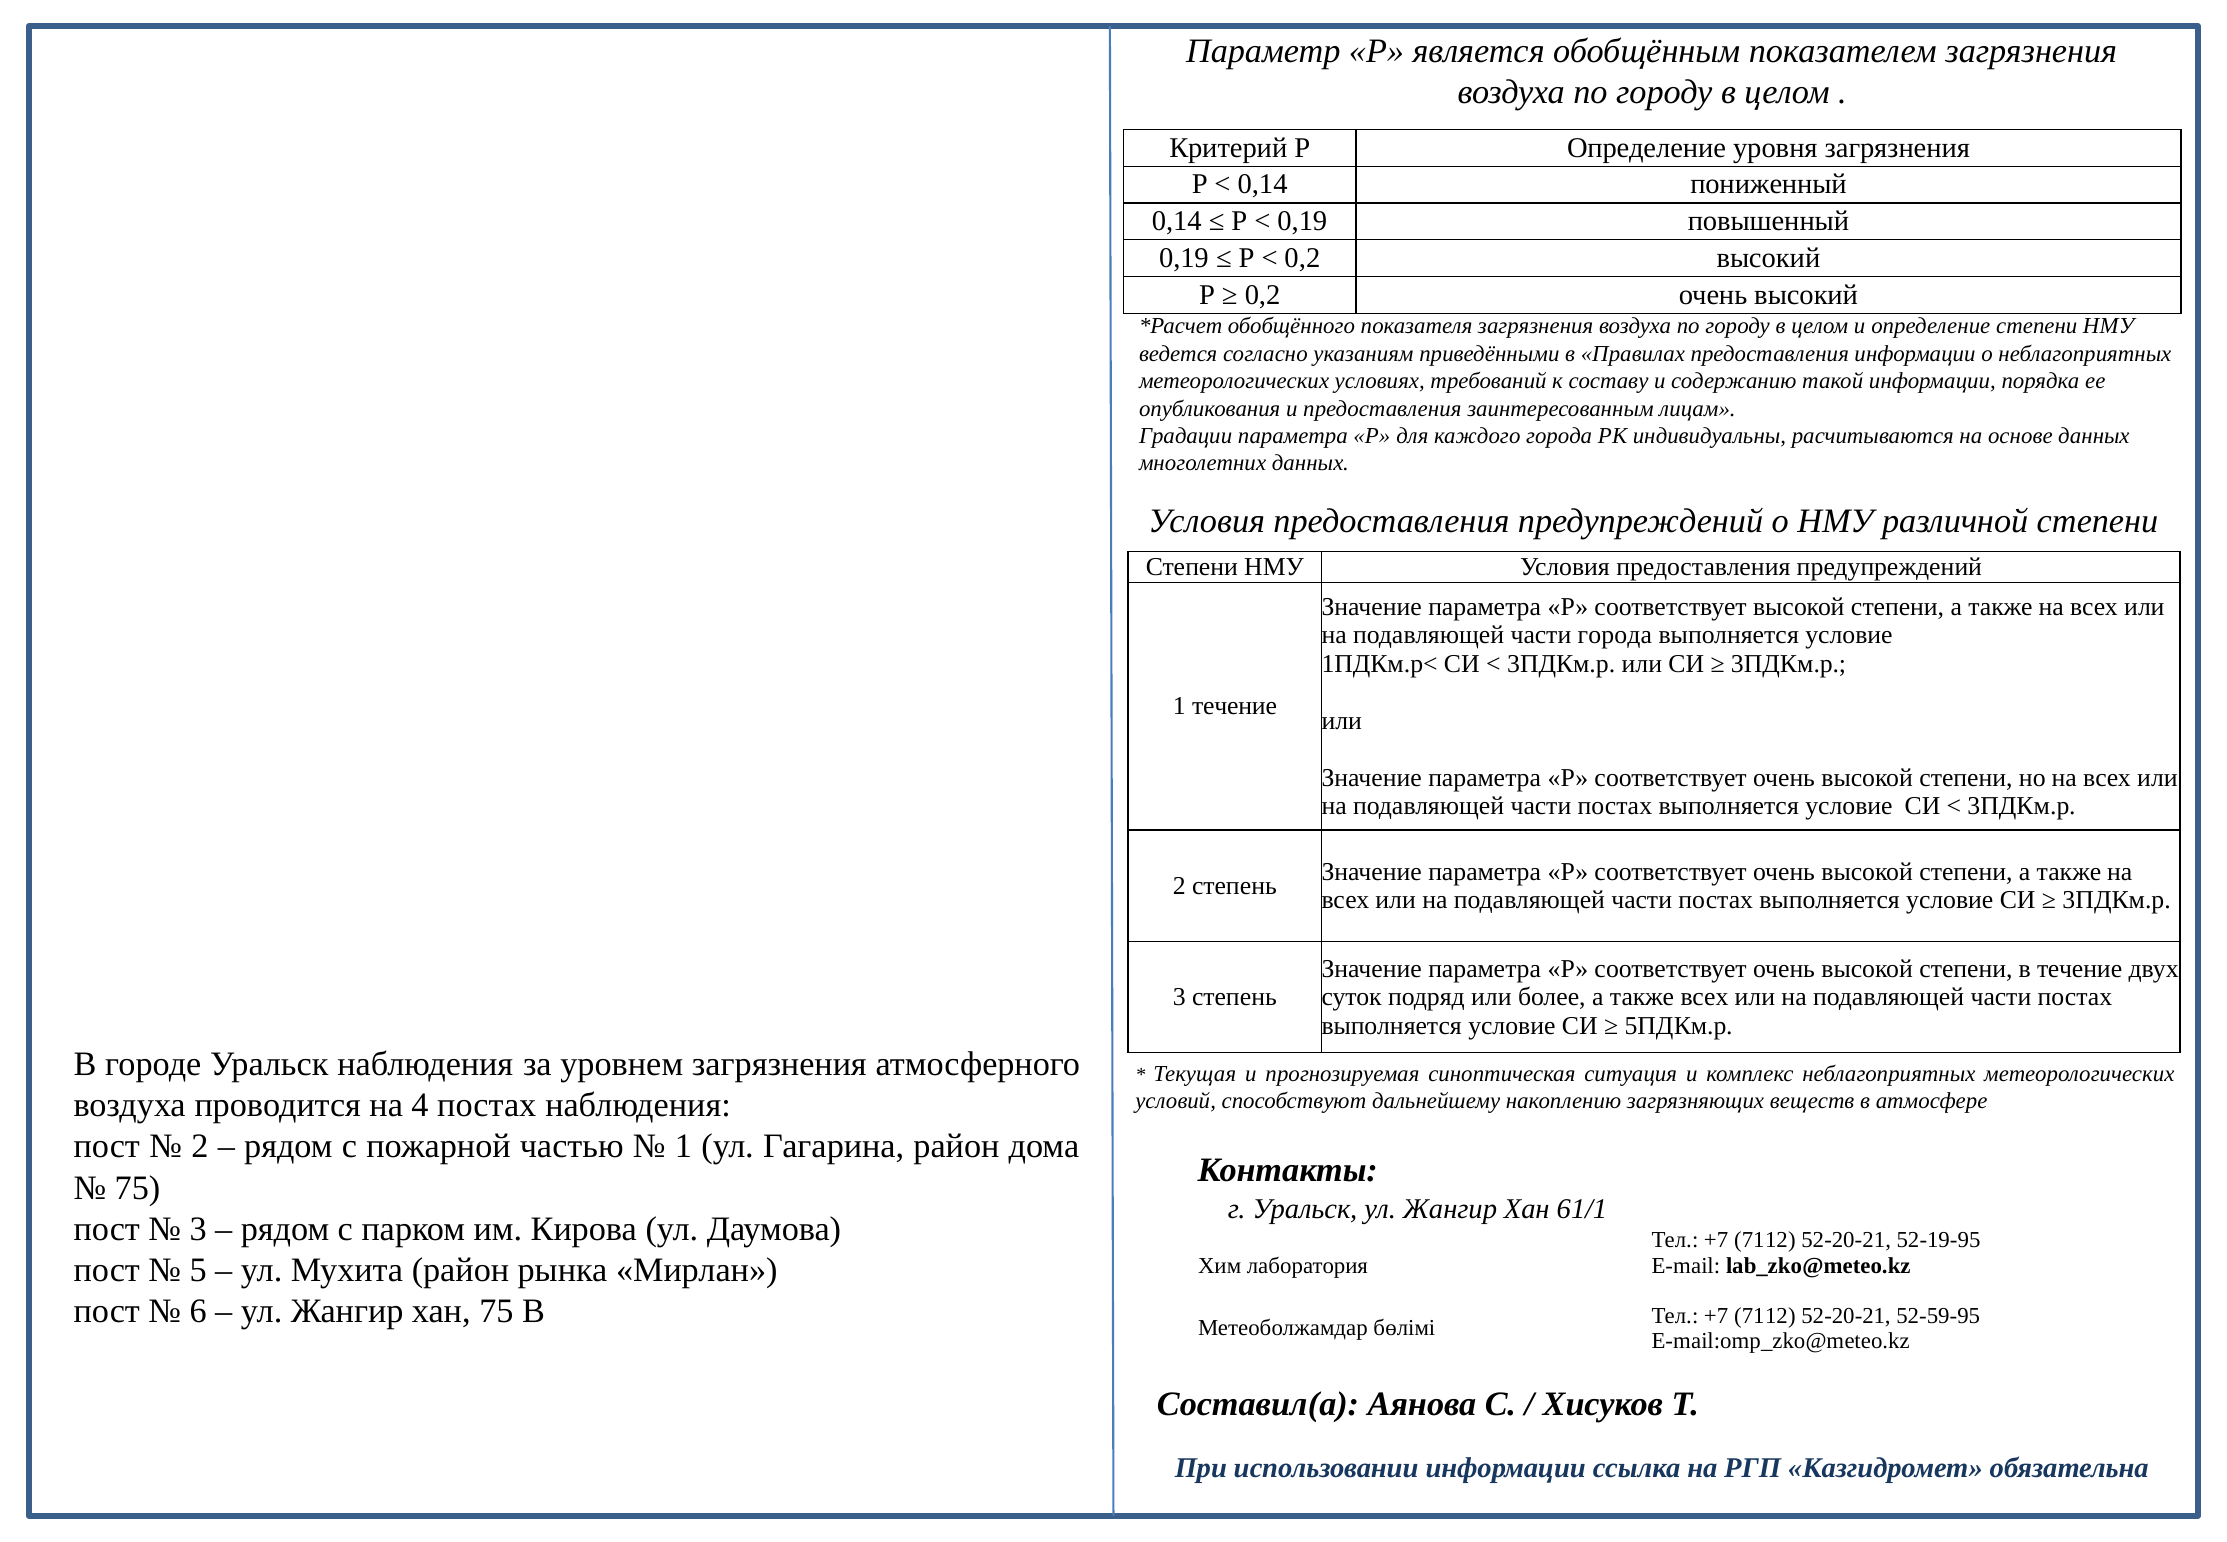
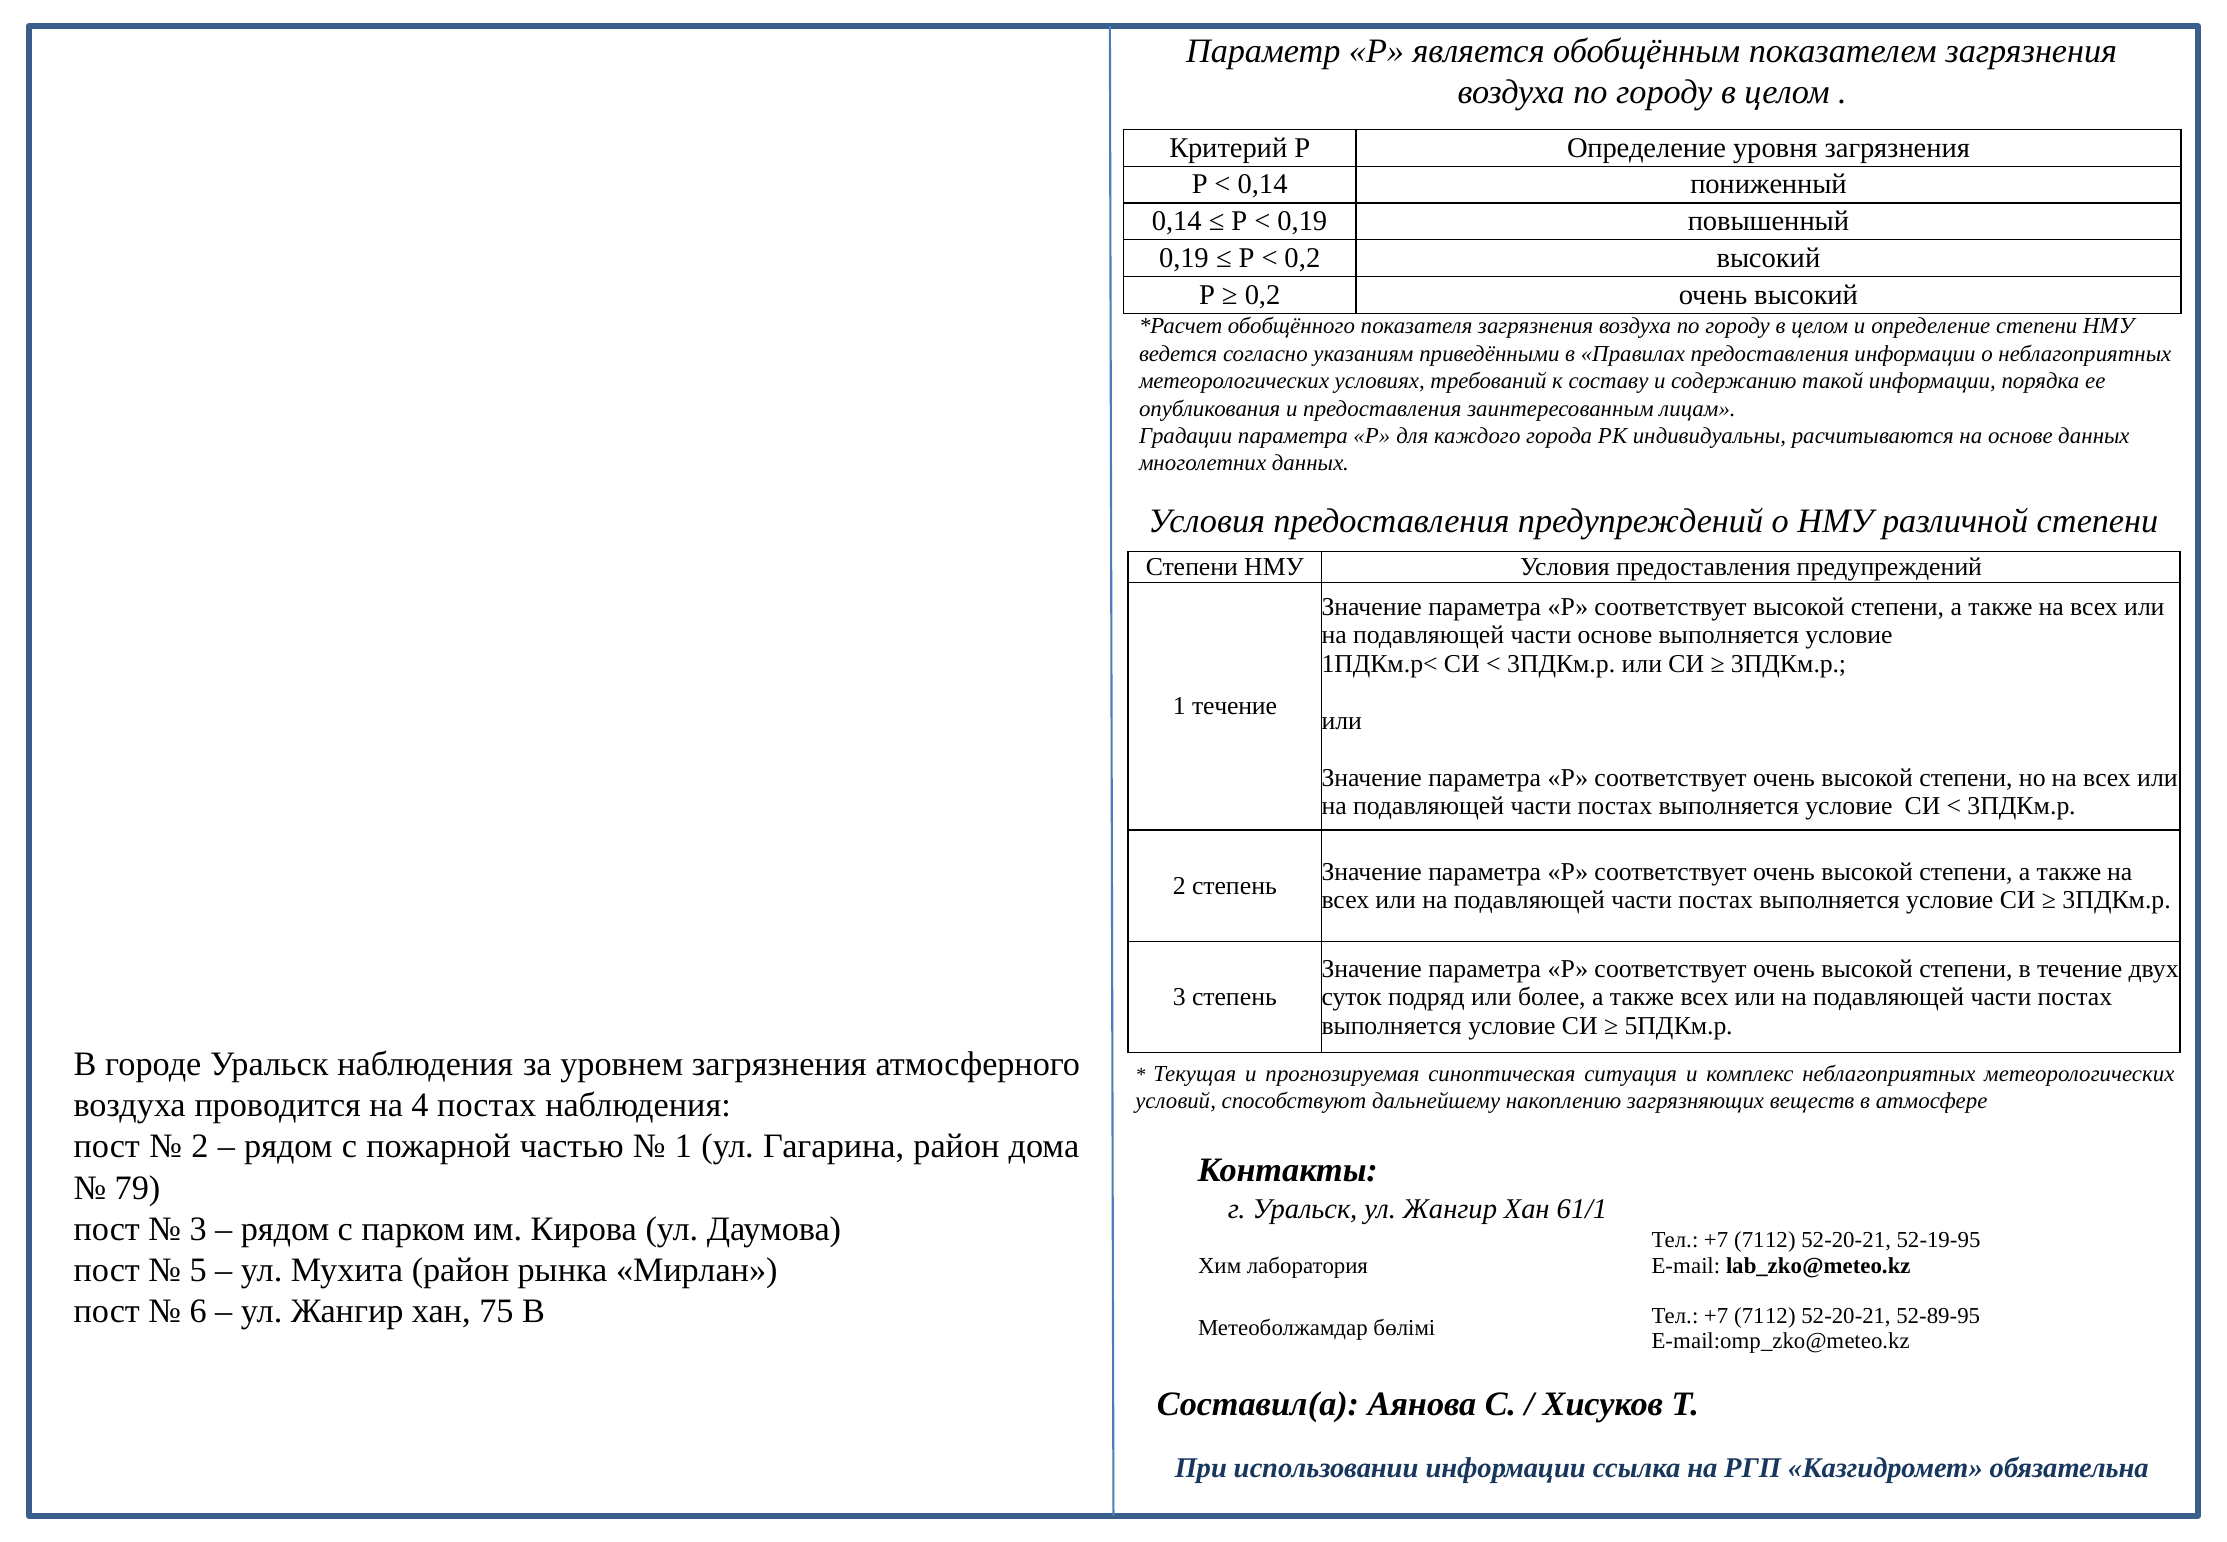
части города: города -> основе
75 at (138, 1188): 75 -> 79
52-59-95: 52-59-95 -> 52-89-95
